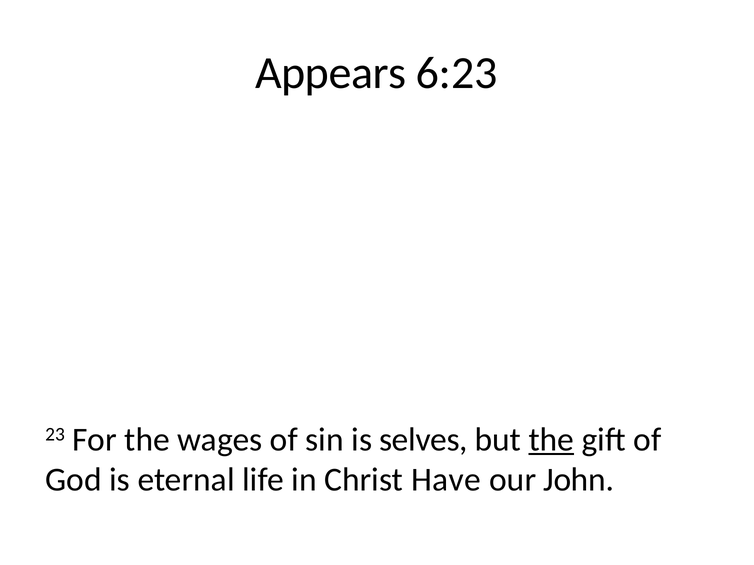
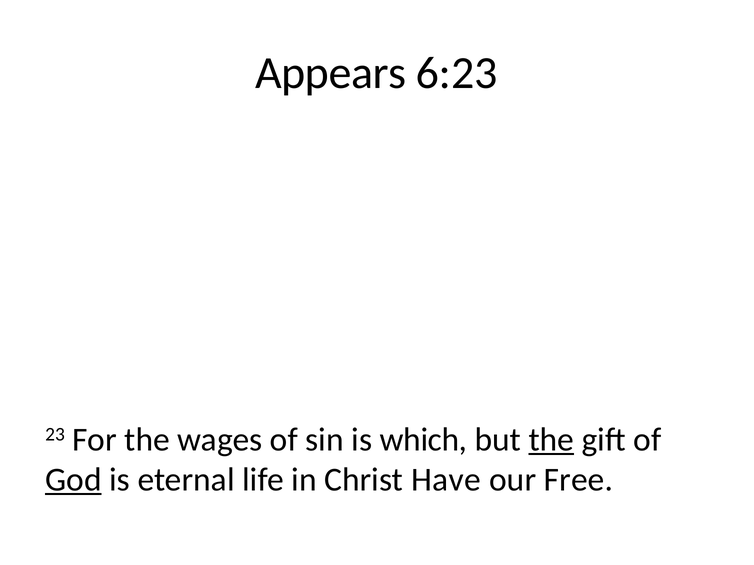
selves: selves -> which
God underline: none -> present
John: John -> Free
